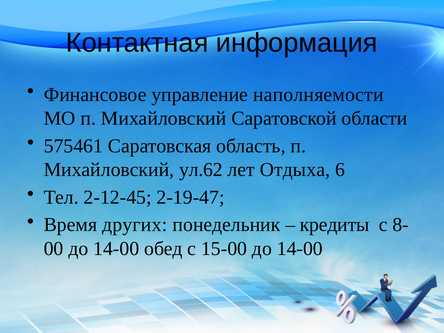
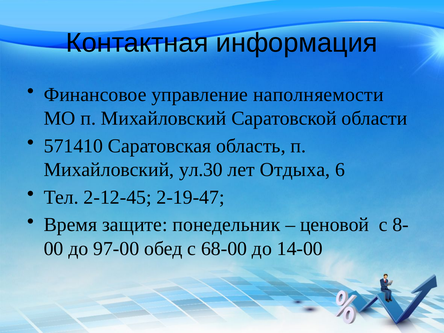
575461: 575461 -> 571410
ул.62: ул.62 -> ул.30
других: других -> защите
кредиты: кредиты -> ценовой
14-00 at (116, 248): 14-00 -> 97-00
15-00: 15-00 -> 68-00
